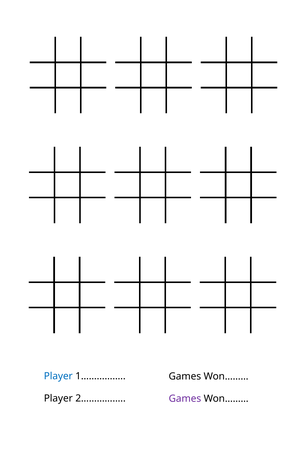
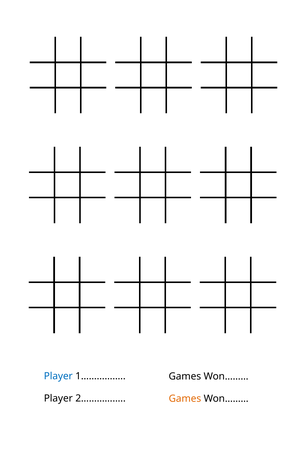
Games at (185, 399) colour: purple -> orange
